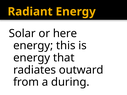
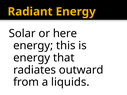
during: during -> liquids
